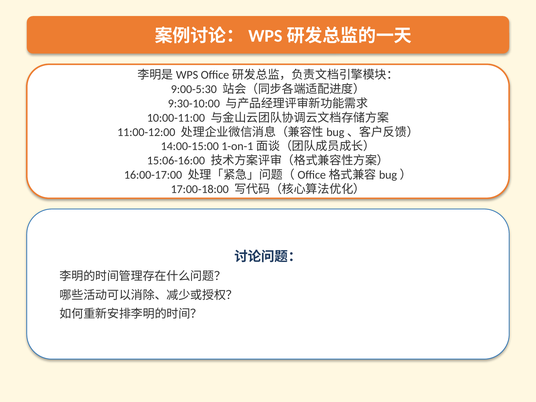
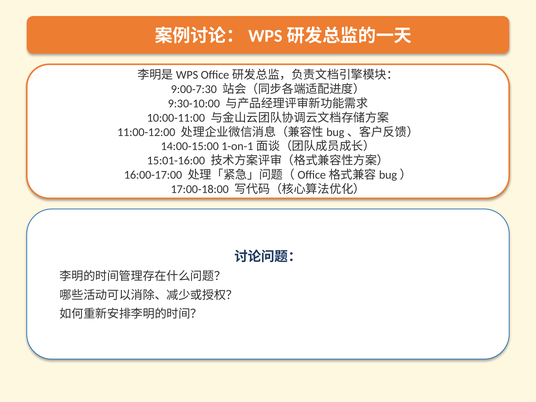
9:00-5:30: 9:00-5:30 -> 9:00-7:30
15:06-16:00: 15:06-16:00 -> 15:01-16:00
